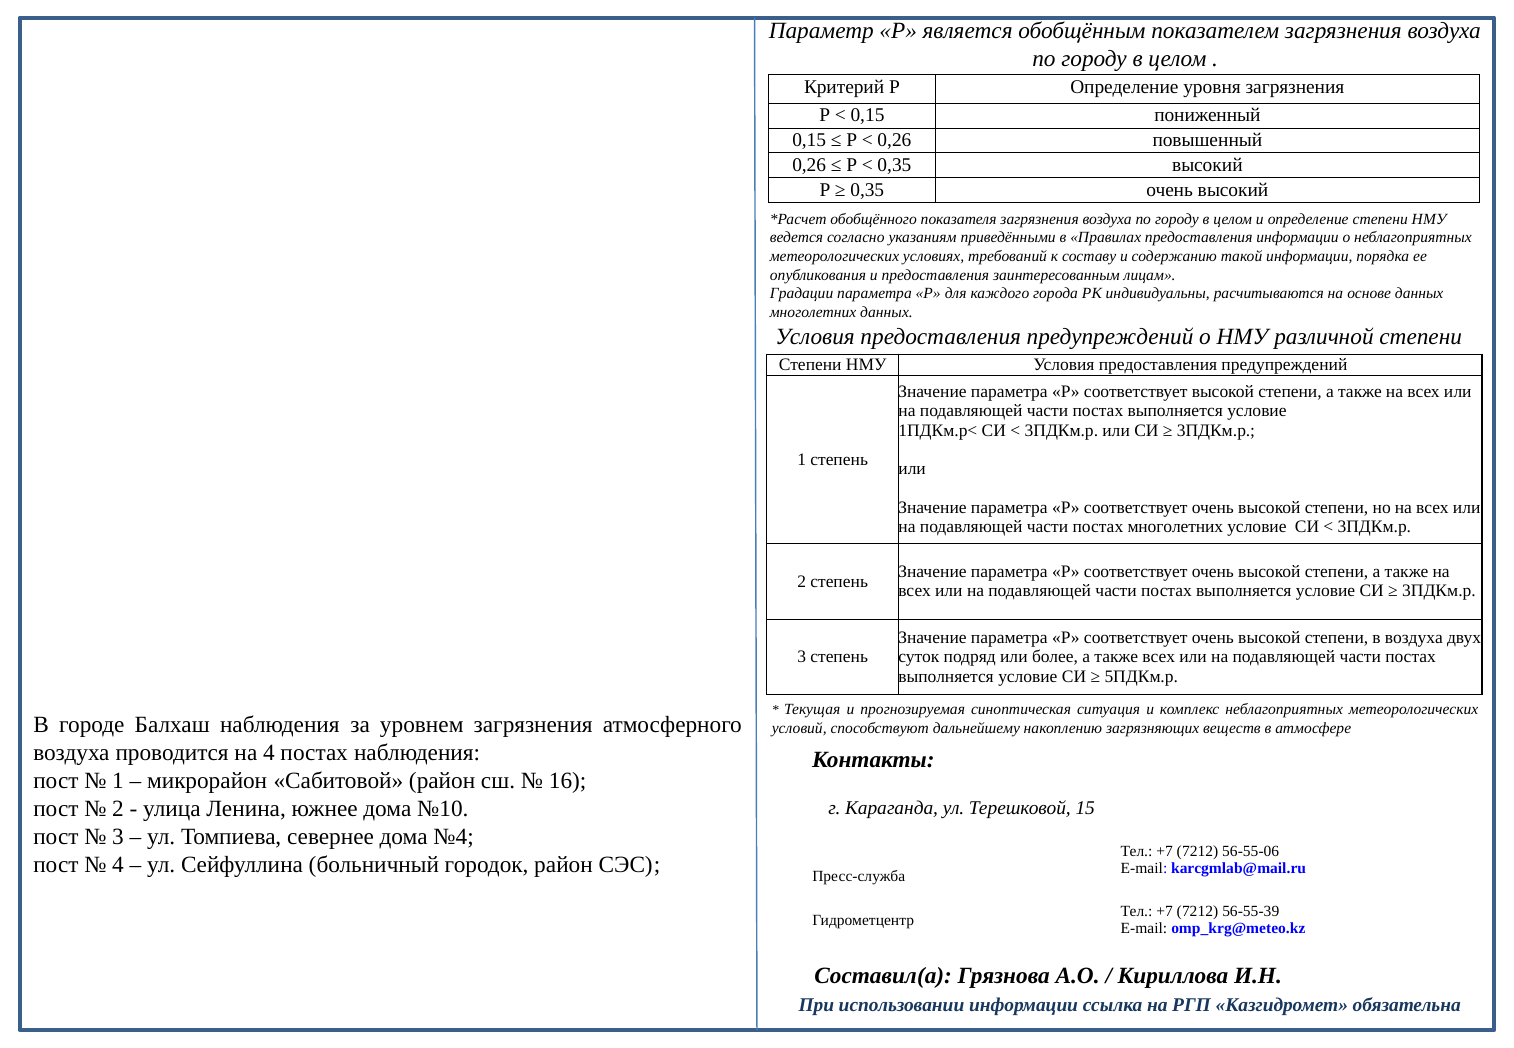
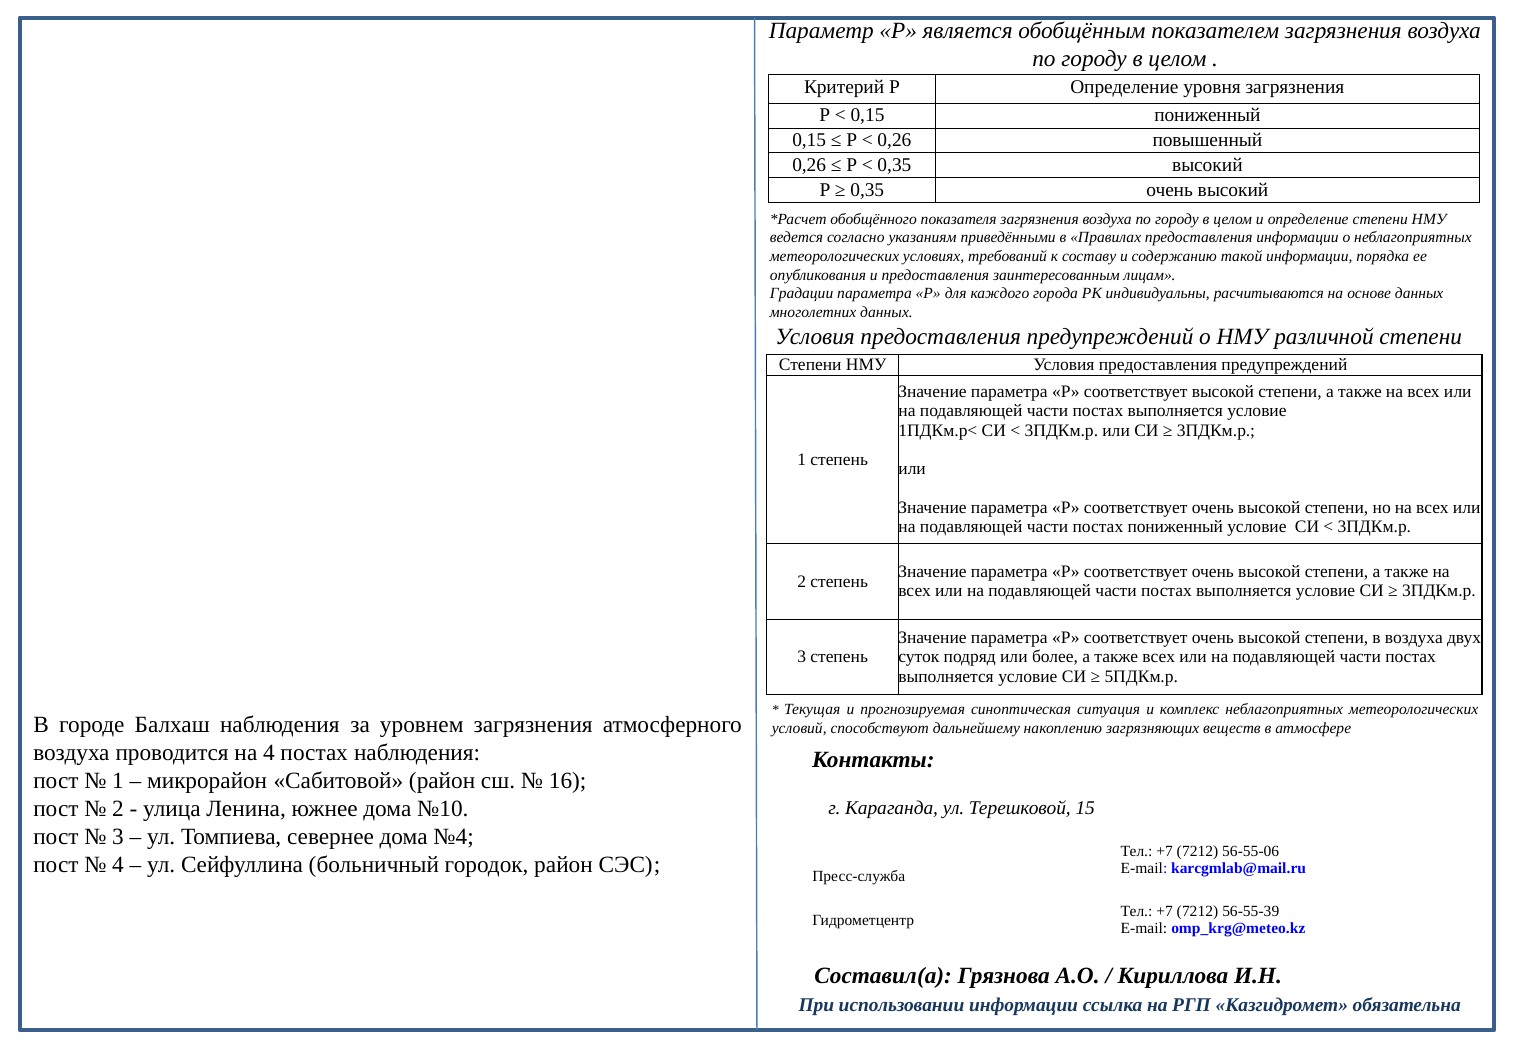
постах многолетних: многолетних -> пониженный
